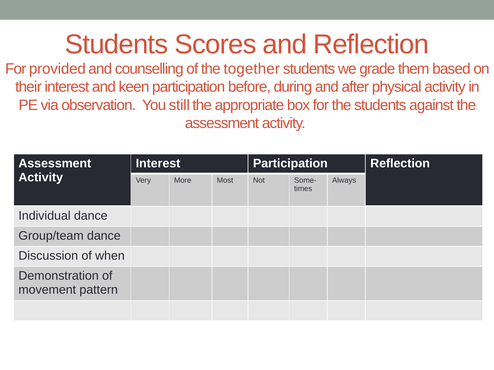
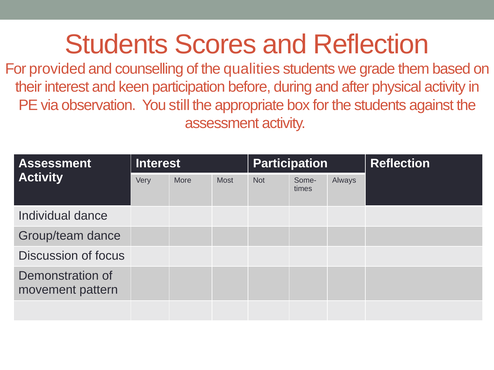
together: together -> qualities
when: when -> focus
